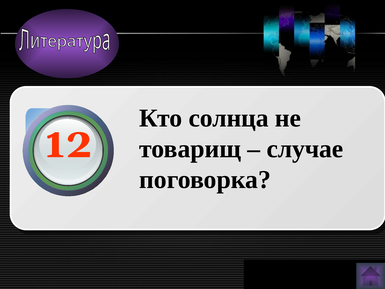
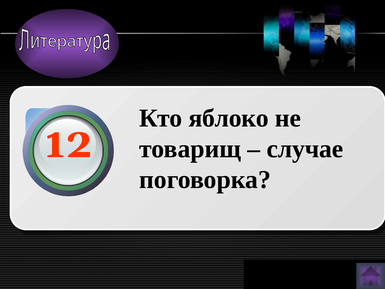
солнца: солнца -> яблоко
